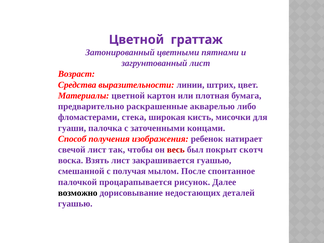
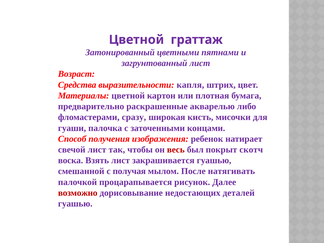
линии: линии -> капля
стека: стека -> сразу
спонтанное: спонтанное -> натягивать
возможно colour: black -> red
